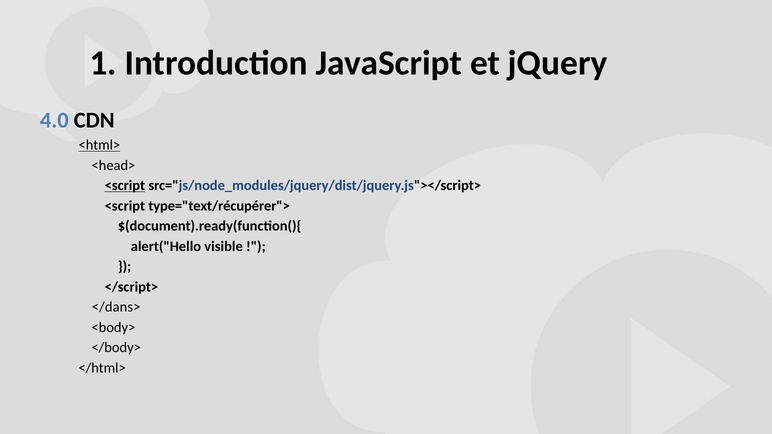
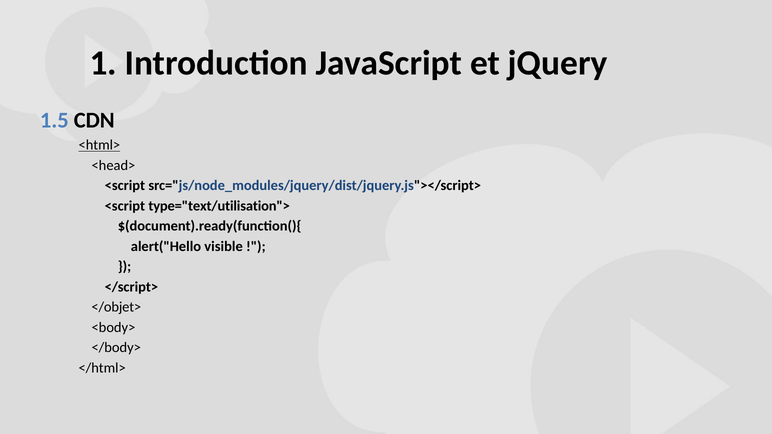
4.0: 4.0 -> 1.5
<script at (125, 186) underline: present -> none
type="text/récupérer">: type="text/récupérer"> -> type="text/utilisation">
</dans>: </dans> -> </objet>
